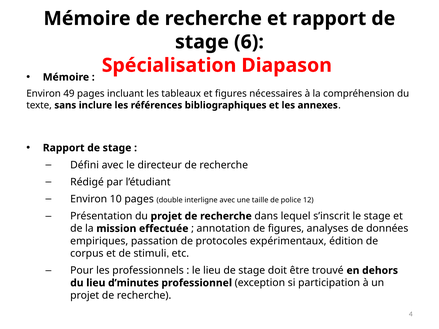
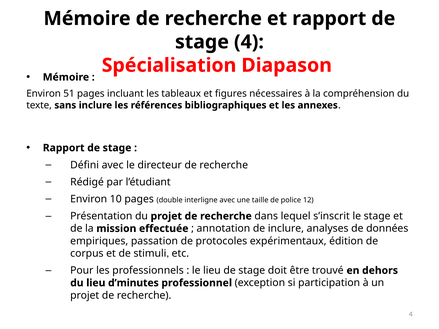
stage 6: 6 -> 4
49: 49 -> 51
de figures: figures -> inclure
